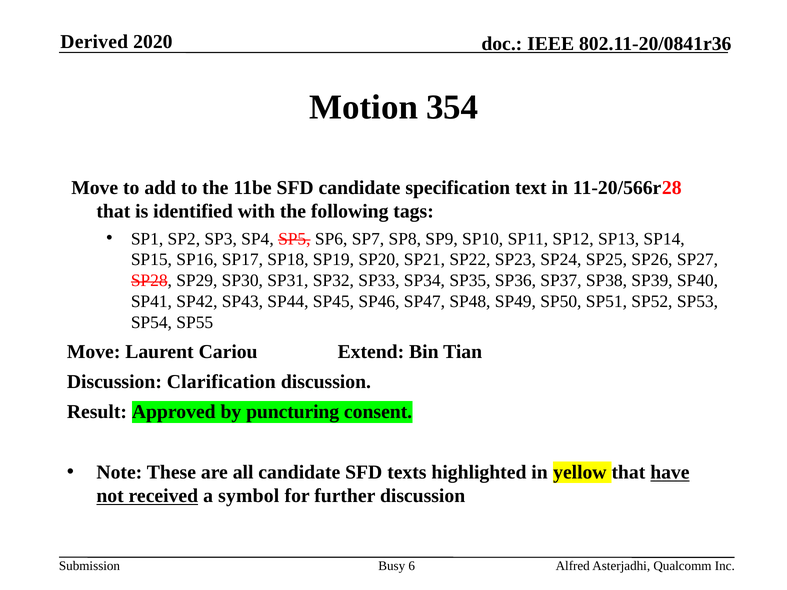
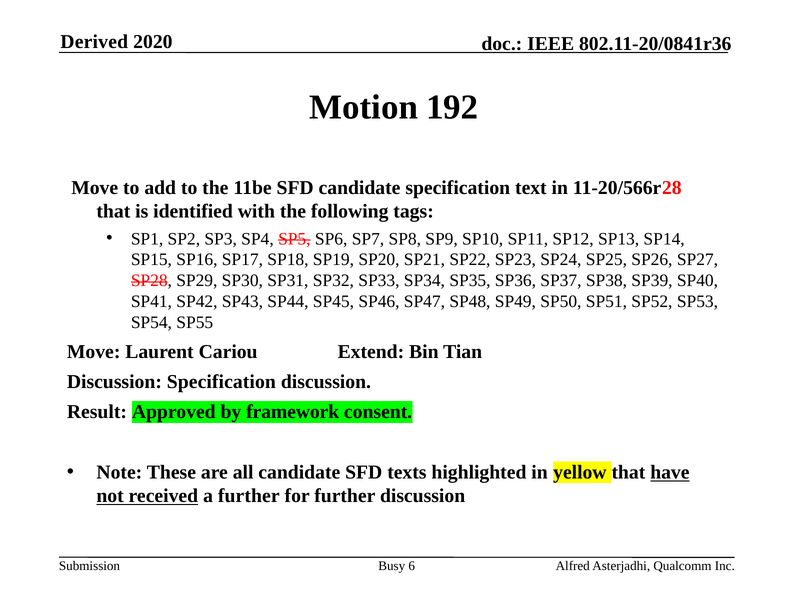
354: 354 -> 192
Discussion Clarification: Clarification -> Specification
puncturing: puncturing -> framework
a symbol: symbol -> further
